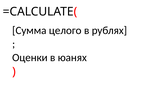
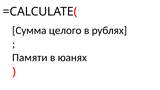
Оценки: Оценки -> Памяти
